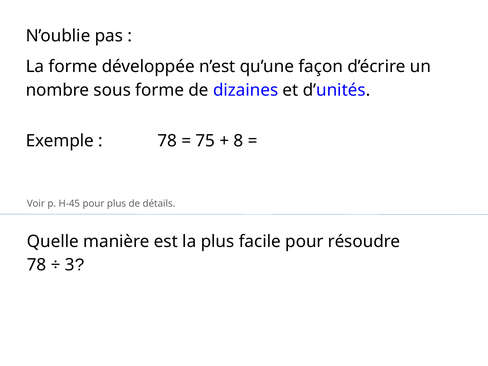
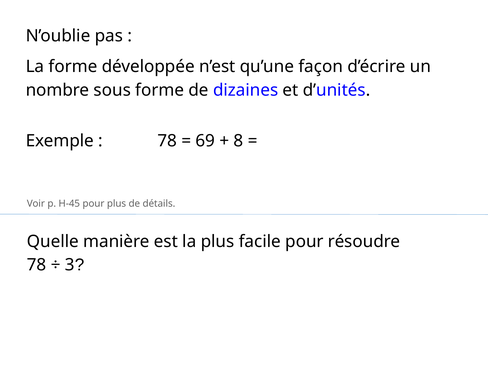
75: 75 -> 69
